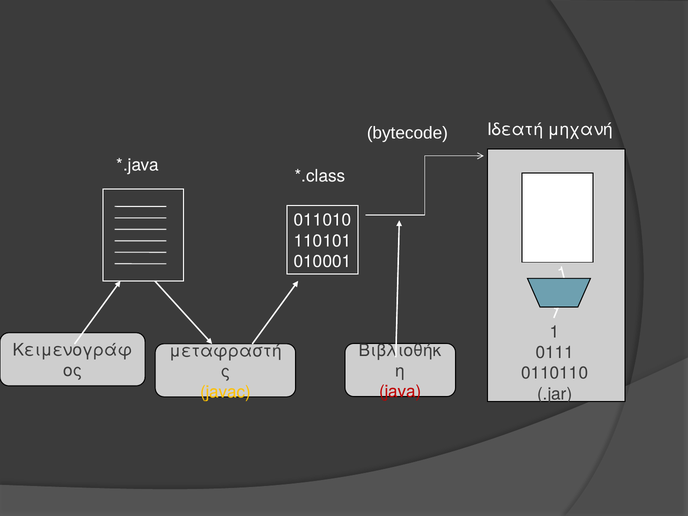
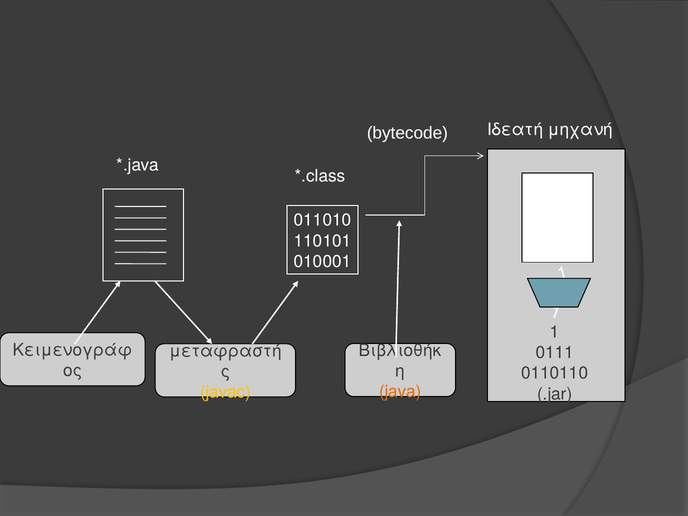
java colour: red -> orange
